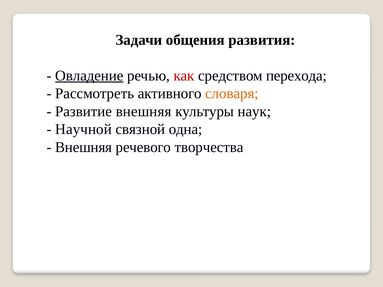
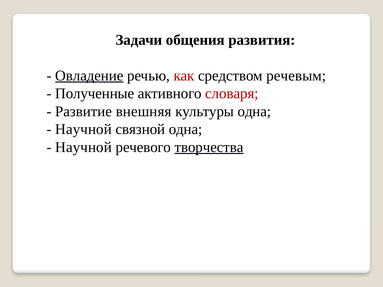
перехода: перехода -> речевым
Рассмотреть: Рассмотреть -> Полученные
словаря colour: orange -> red
культуры наук: наук -> одна
Внешняя at (84, 147): Внешняя -> Научной
творчества underline: none -> present
